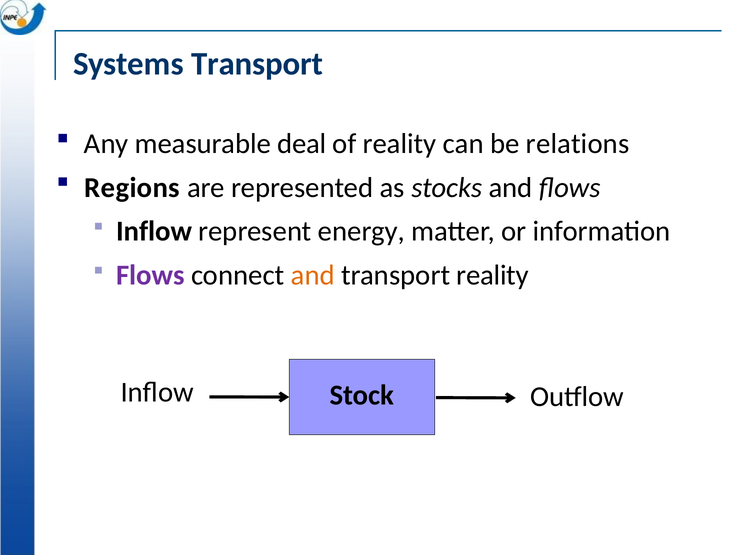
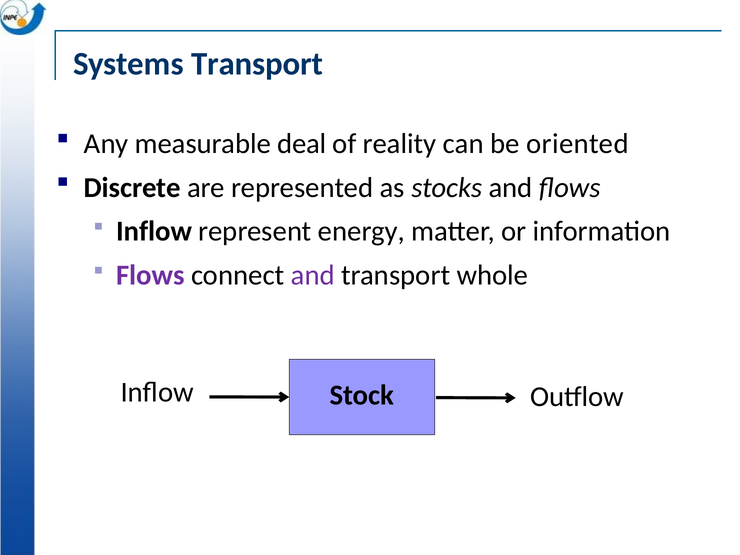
relations: relations -> oriented
Regions: Regions -> Discrete
and at (313, 275) colour: orange -> purple
transport reality: reality -> whole
